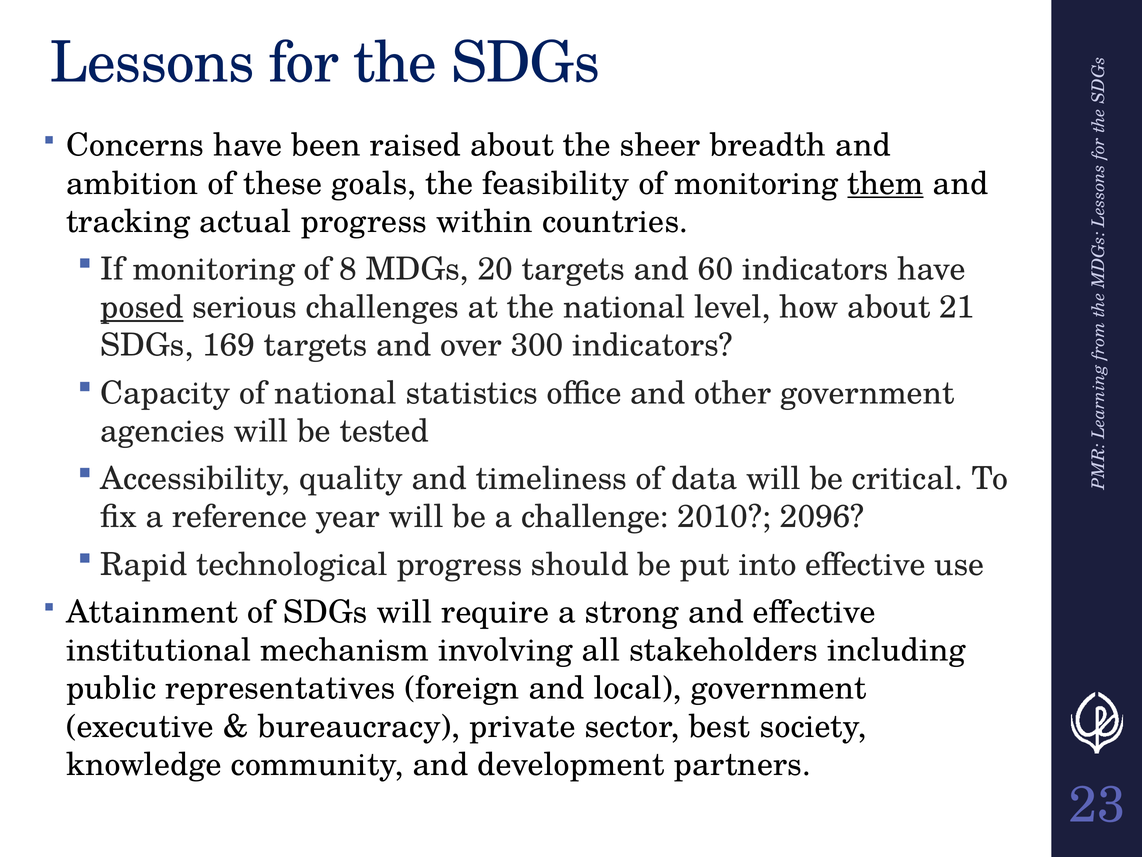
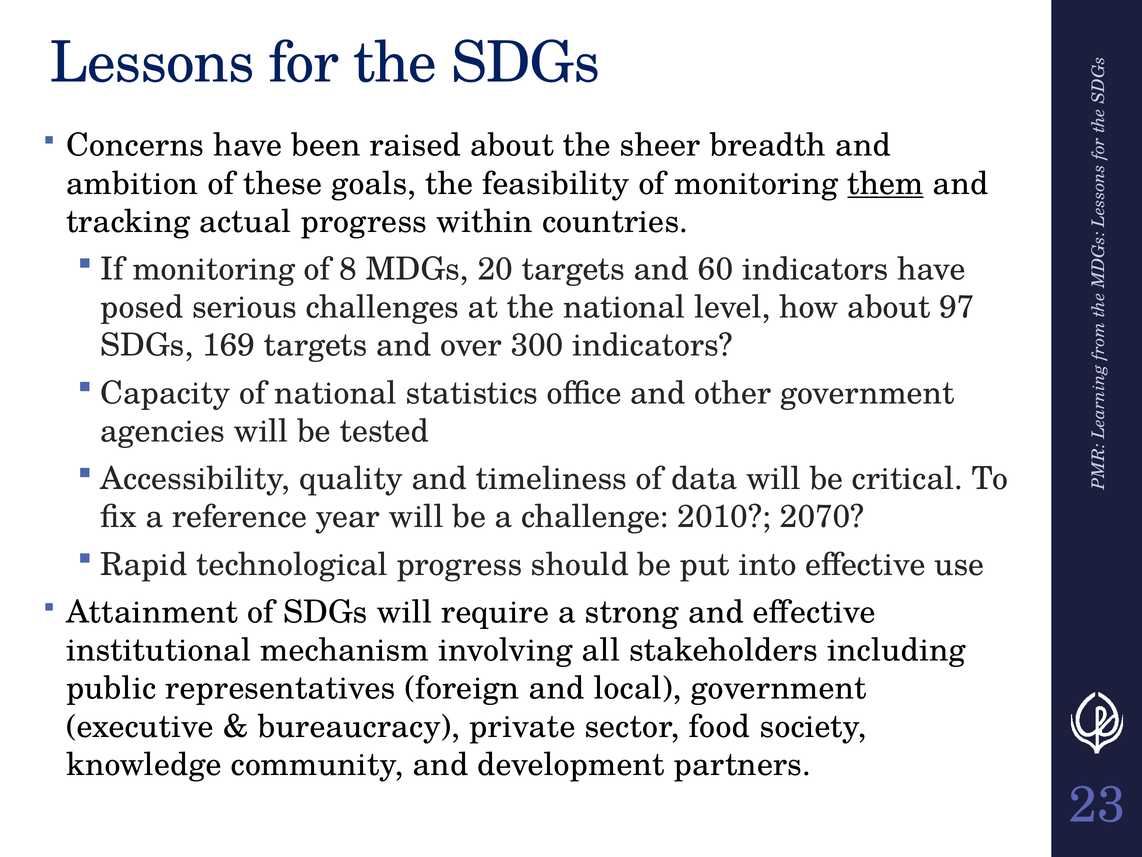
posed underline: present -> none
21: 21 -> 97
2096: 2096 -> 2070
best: best -> food
